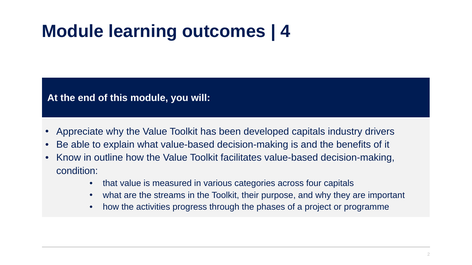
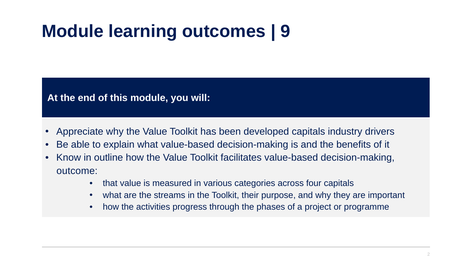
4: 4 -> 9
condition: condition -> outcome
